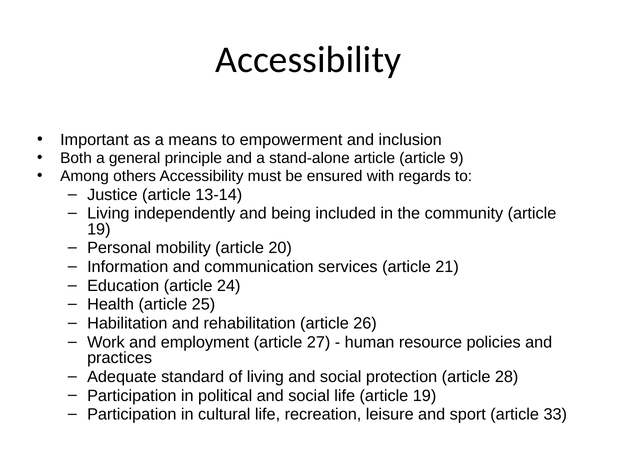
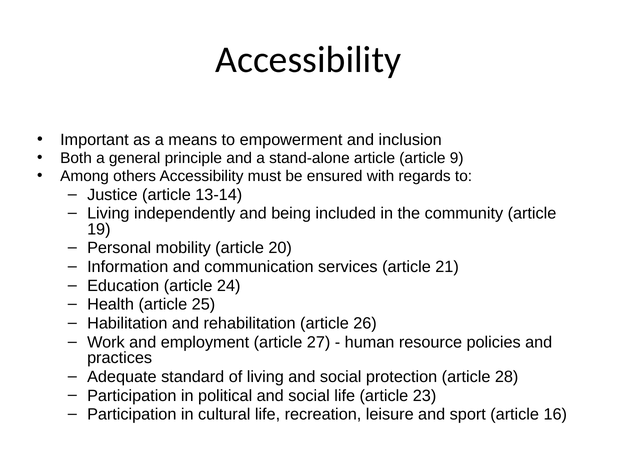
life article 19: 19 -> 23
33: 33 -> 16
